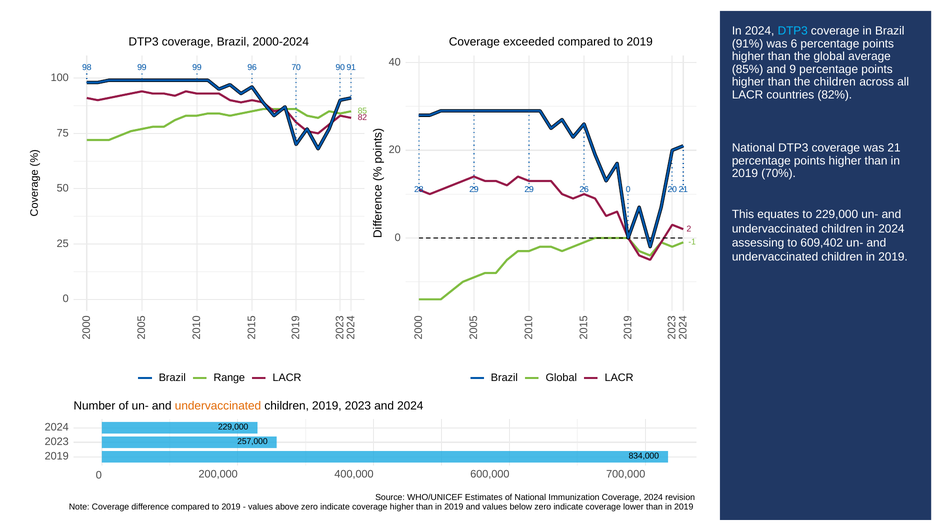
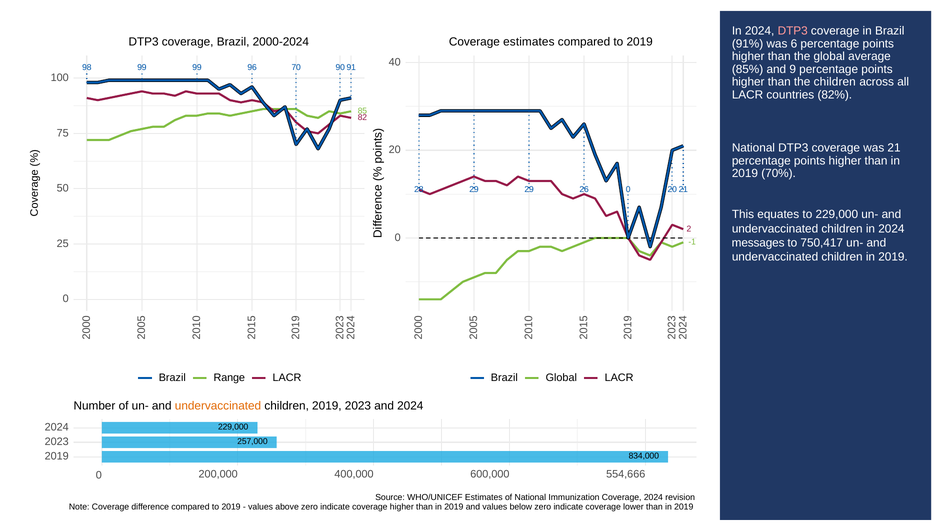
DTP3 at (793, 31) colour: light blue -> pink
Coverage exceeded: exceeded -> estimates
assessing: assessing -> messages
609,402: 609,402 -> 750,417
700,000: 700,000 -> 554,666
